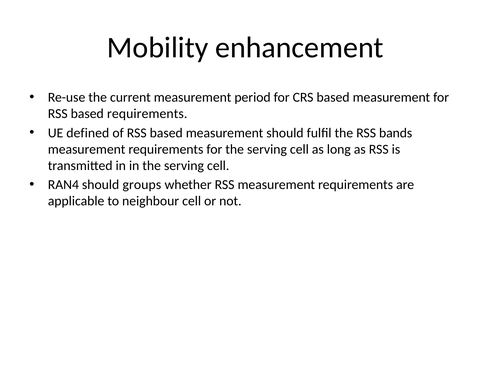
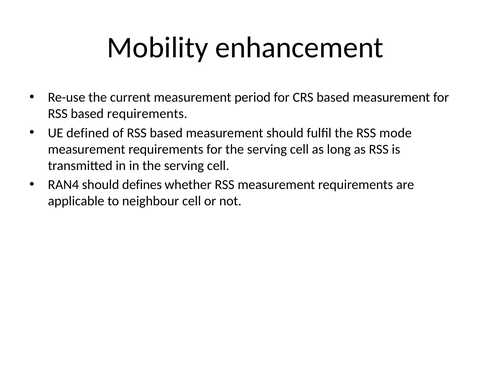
bands: bands -> mode
groups: groups -> defines
